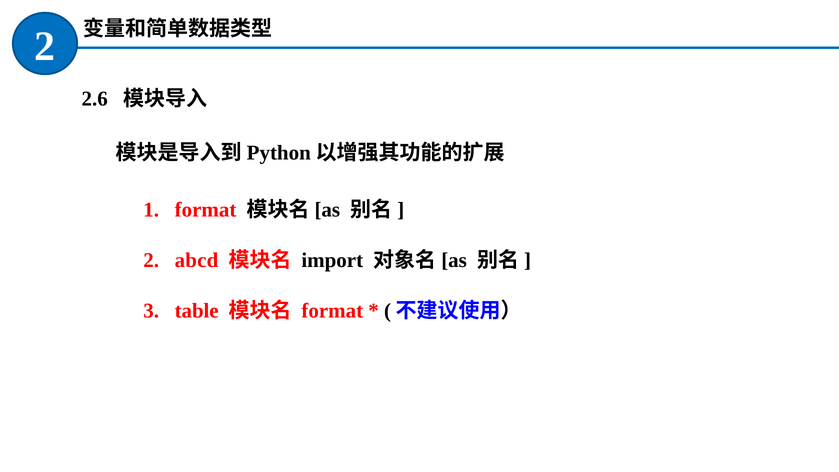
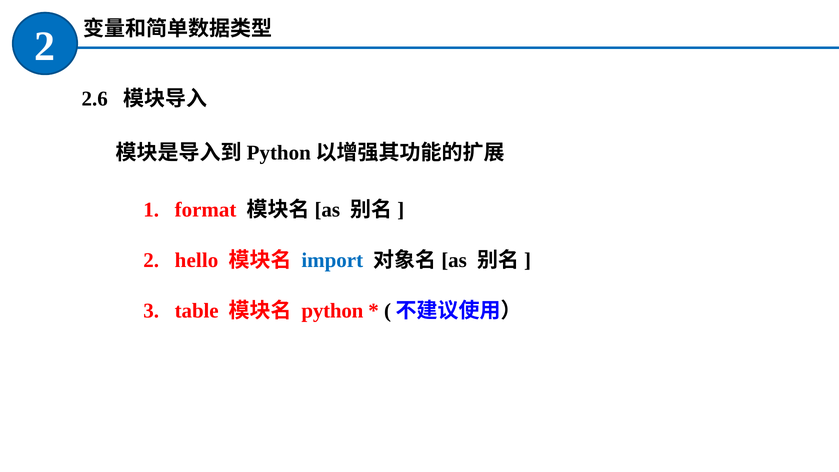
abcd: abcd -> hello
import colour: black -> blue
format at (332, 311): format -> python
